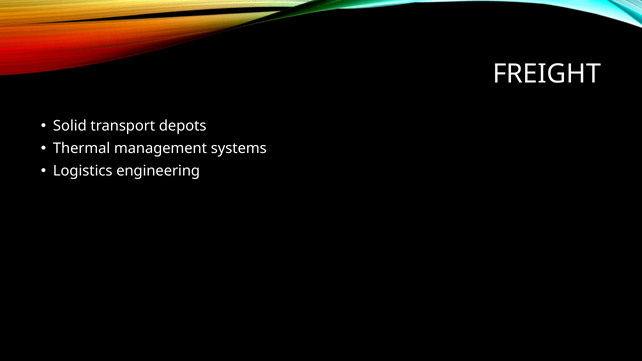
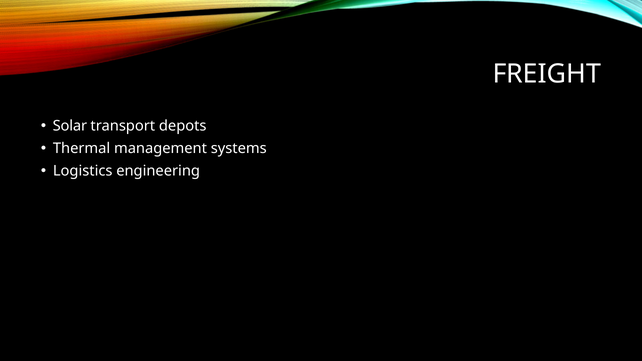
Solid: Solid -> Solar
